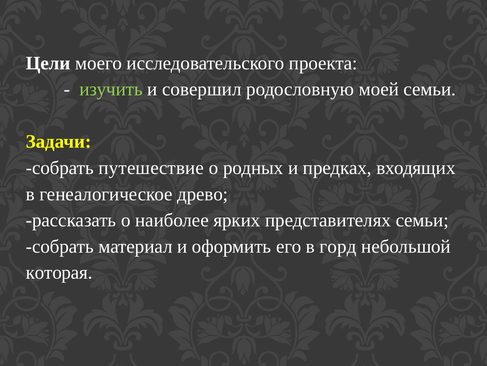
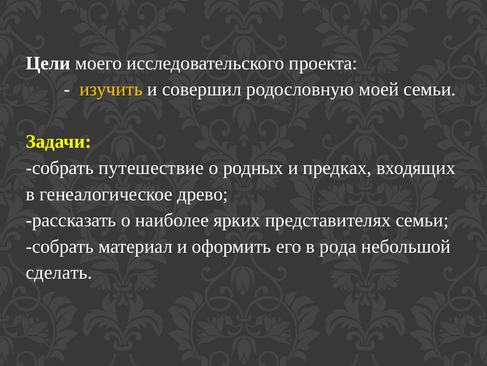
изучить colour: light green -> yellow
горд: горд -> рода
которая: которая -> сделать
